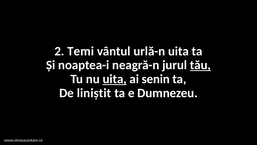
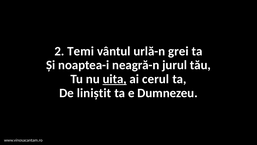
urlă-n uita: uita -> grei
tău underline: present -> none
senin: senin -> cerul
